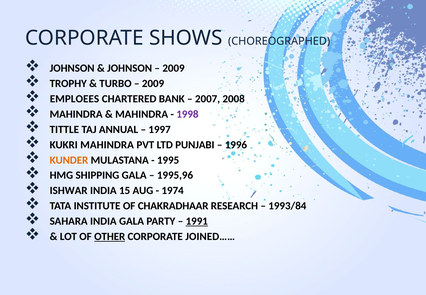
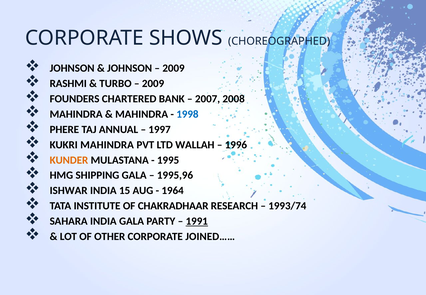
TROPHY: TROPHY -> RASHMI
EMPLOEES: EMPLOEES -> FOUNDERS
1998 colour: purple -> blue
TITTLE: TITTLE -> PHERE
PUNJABI: PUNJABI -> WALLAH
1974: 1974 -> 1964
1993/84: 1993/84 -> 1993/74
OTHER underline: present -> none
